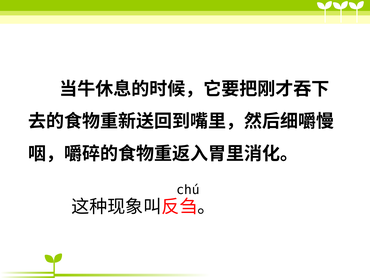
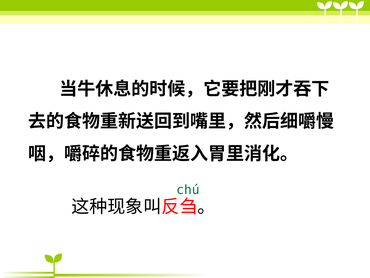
chú colour: black -> green
